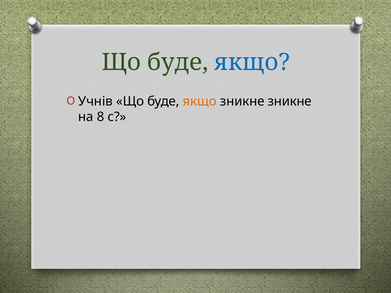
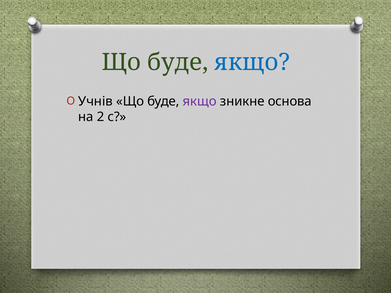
якщо at (200, 101) colour: orange -> purple
зникне зникне: зникне -> основа
8: 8 -> 2
